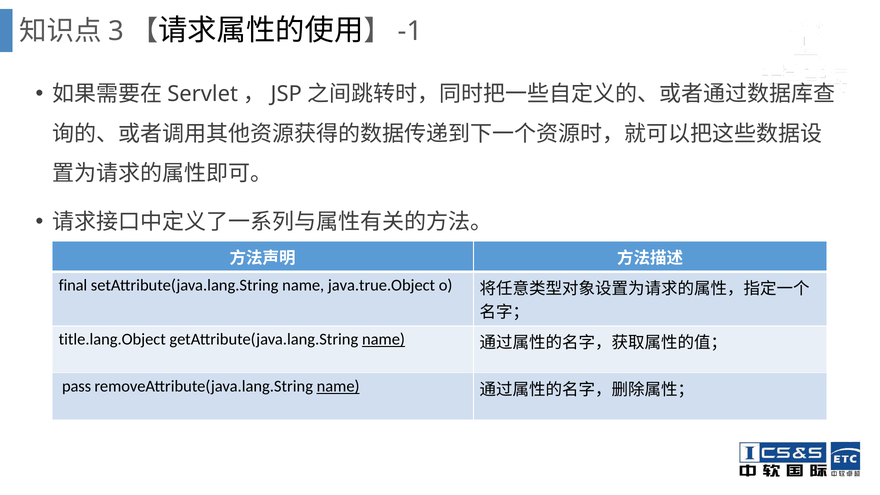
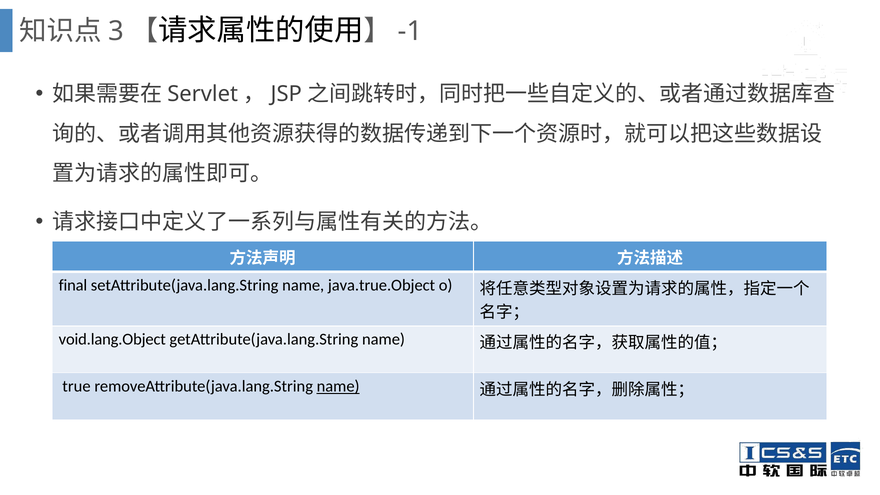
title.lang.Object: title.lang.Object -> void.lang.Object
name at (384, 340) underline: present -> none
pass: pass -> true
